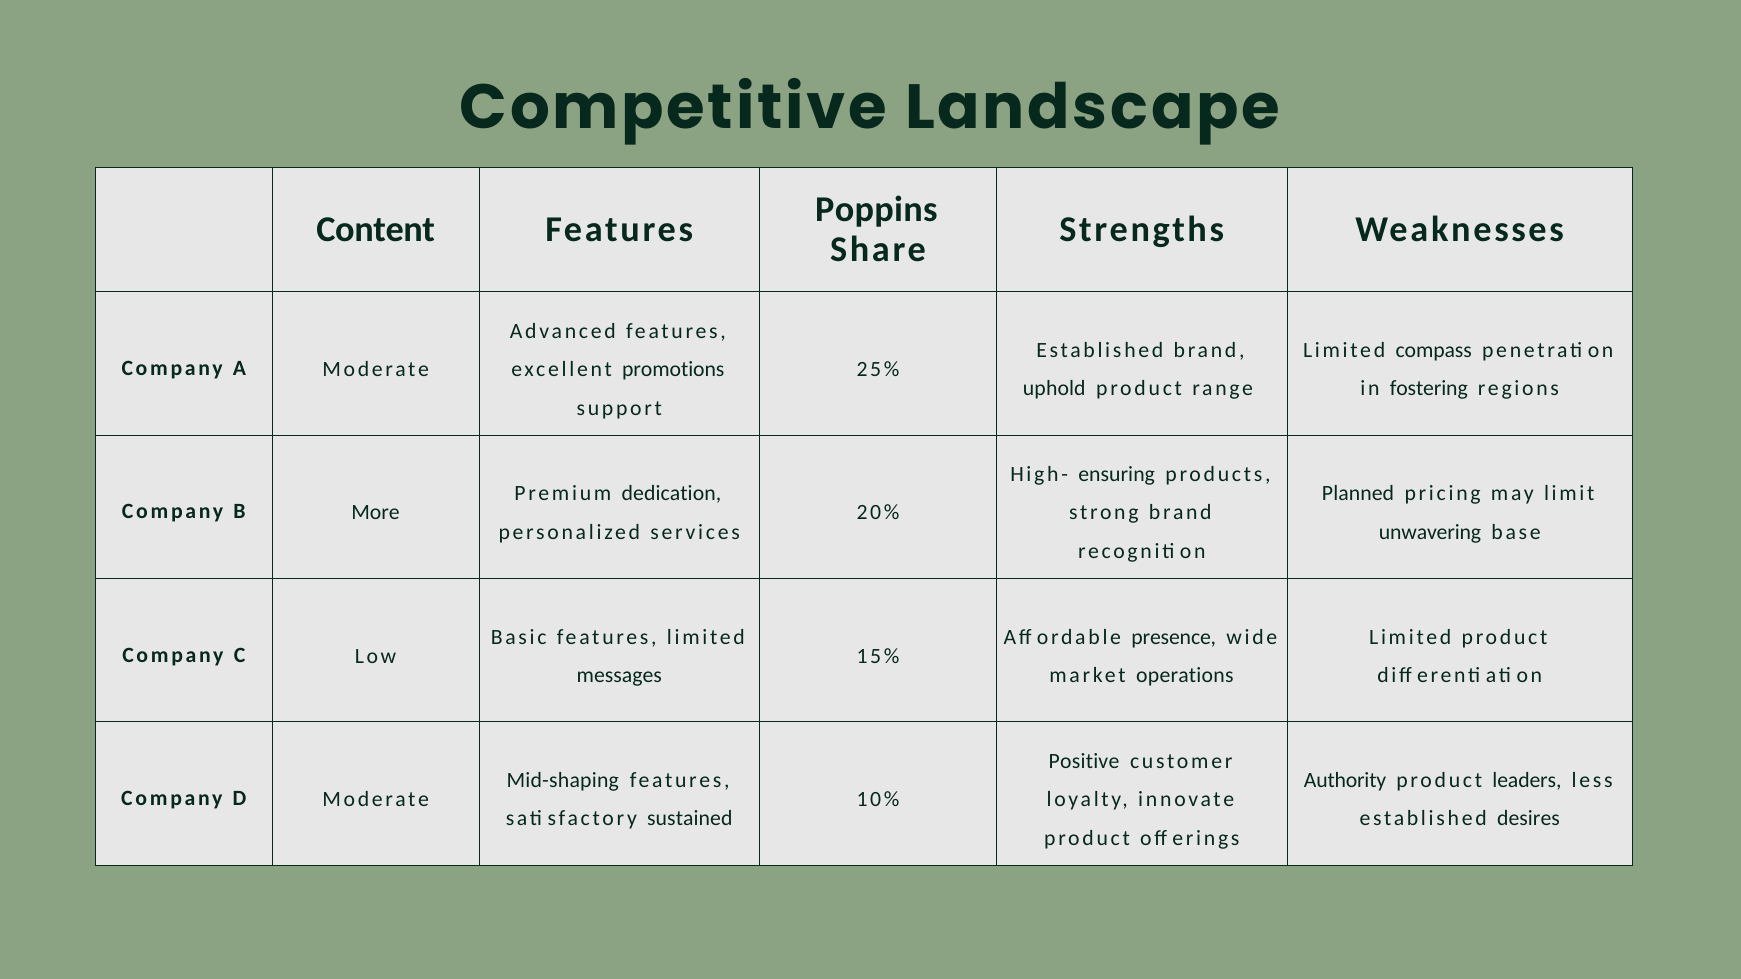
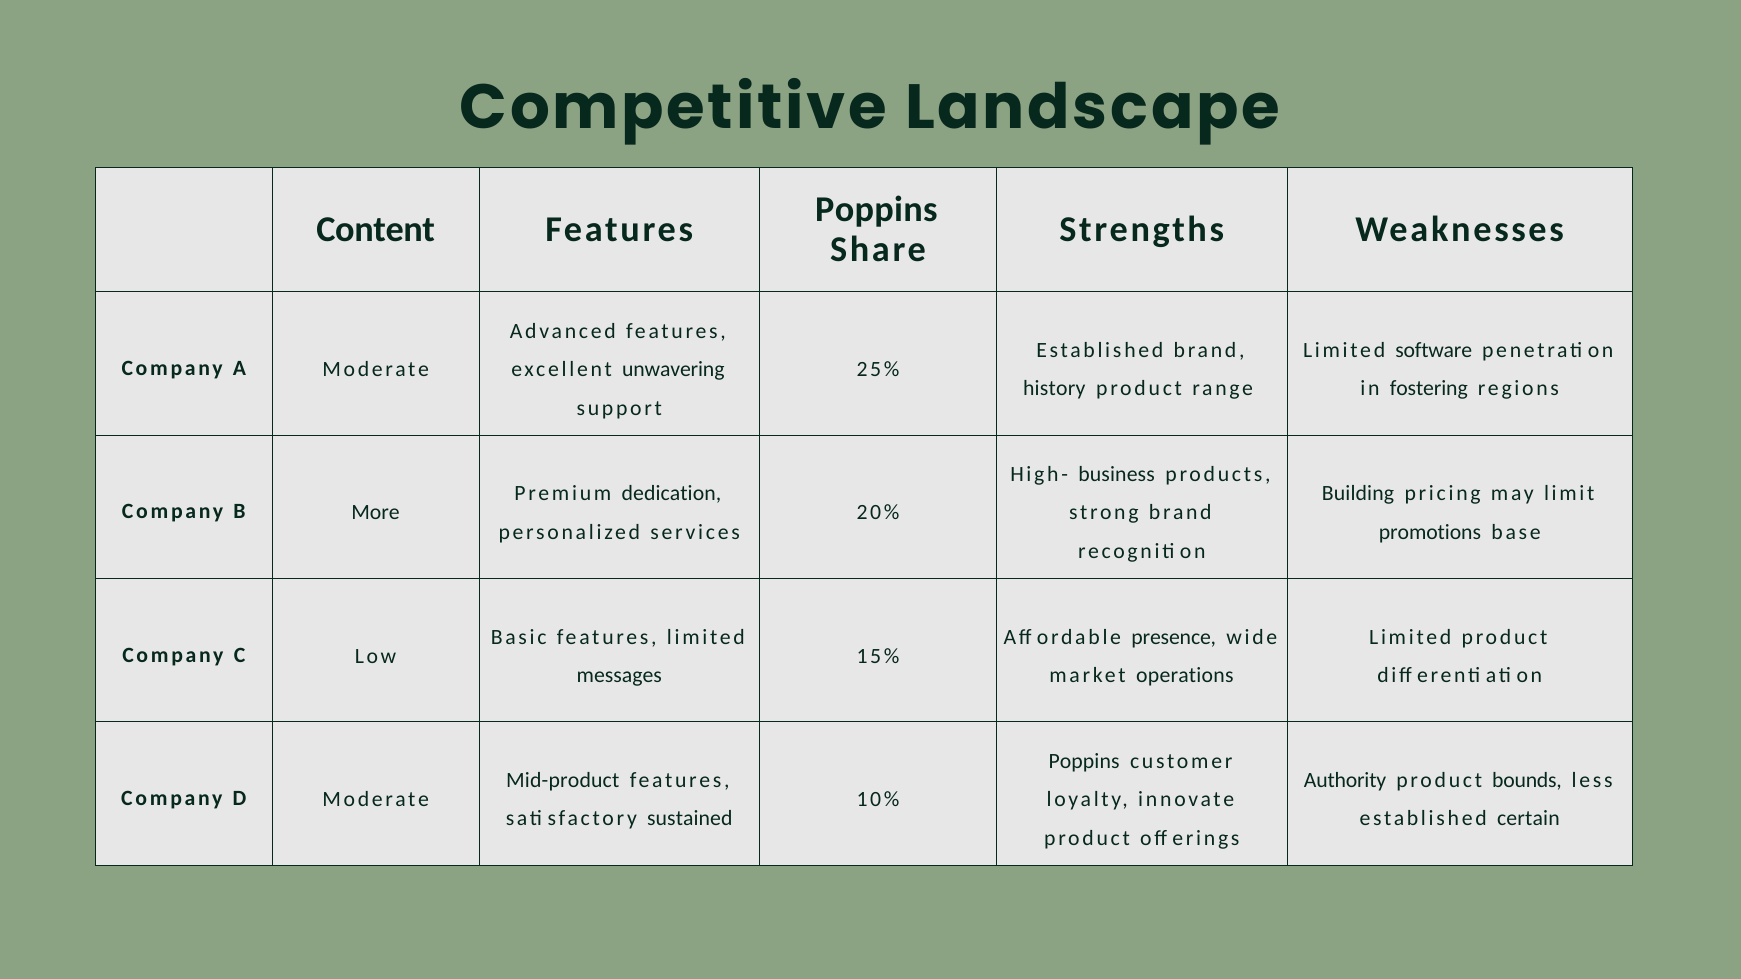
compass: compass -> software
promotions: promotions -> unwavering
uphold: uphold -> history
ensuring: ensuring -> business
Planned: Planned -> Building
unwavering: unwavering -> promotions
Positive at (1084, 761): Positive -> Poppins
Mid-shaping: Mid-shaping -> Mid-product
leaders: leaders -> bounds
desires: desires -> certain
